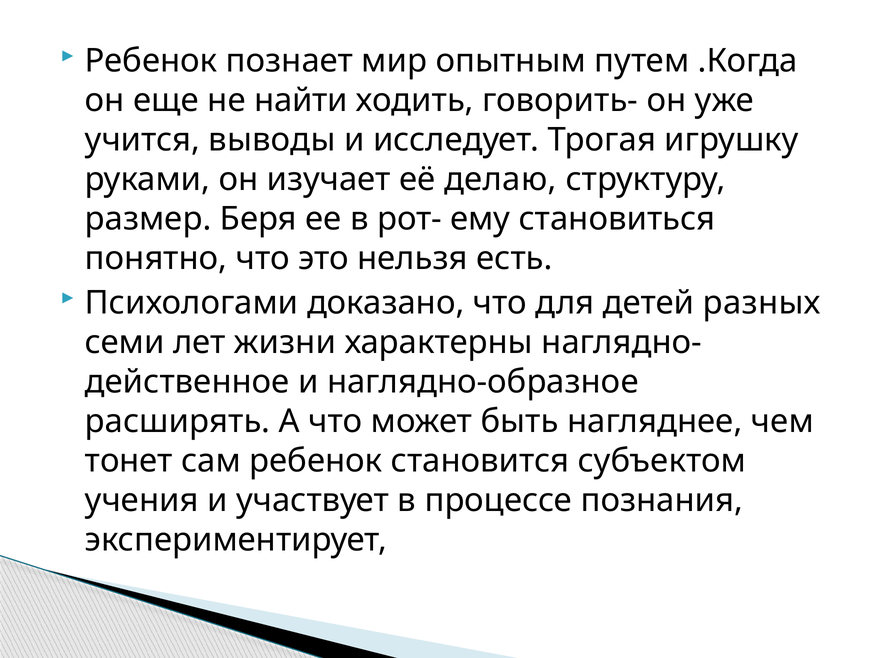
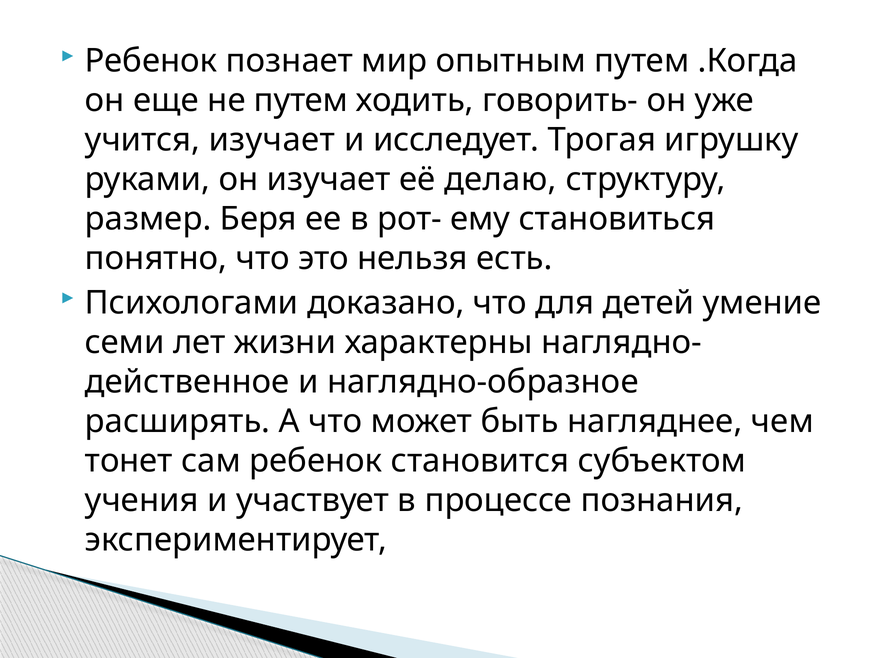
не найти: найти -> путем
учится выводы: выводы -> изучает
разных: разных -> умение
